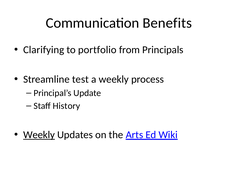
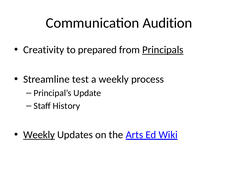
Benefits: Benefits -> Audition
Clarifying: Clarifying -> Creativity
portfolio: portfolio -> prepared
Principals underline: none -> present
